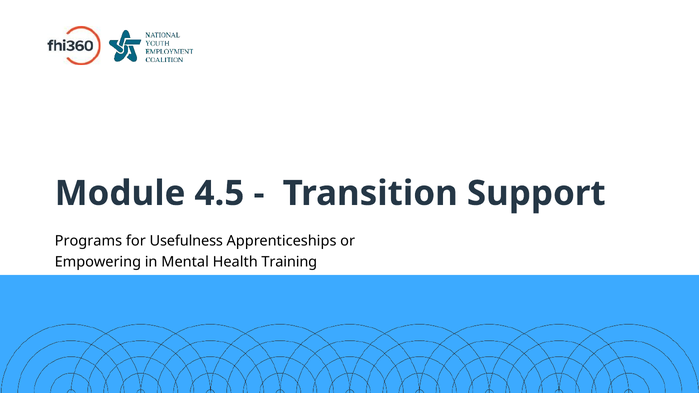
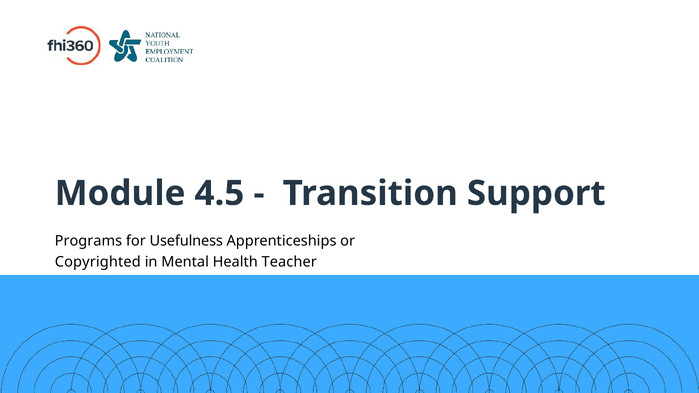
Empowering: Empowering -> Copyrighted
Training: Training -> Teacher
